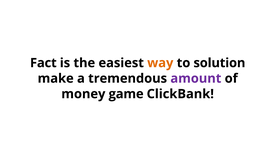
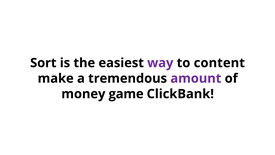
Fact: Fact -> Sort
way colour: orange -> purple
solution: solution -> content
